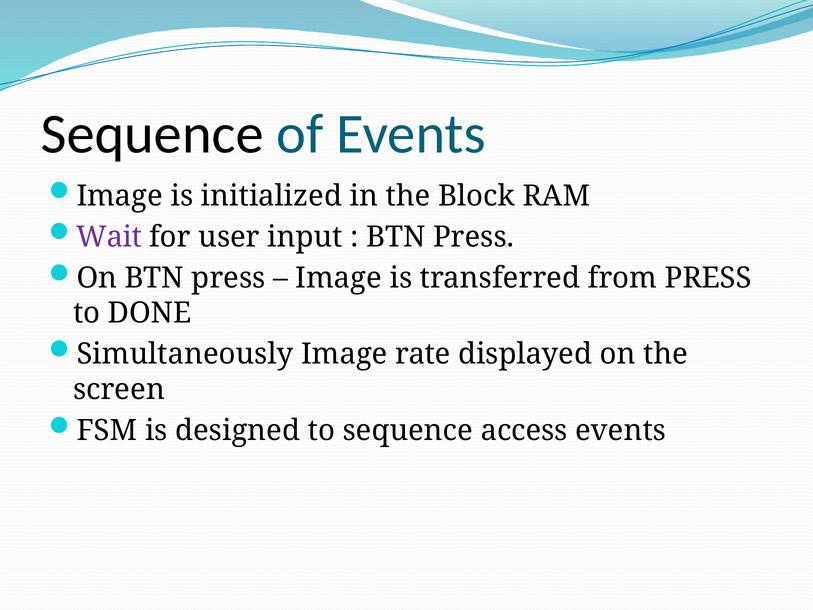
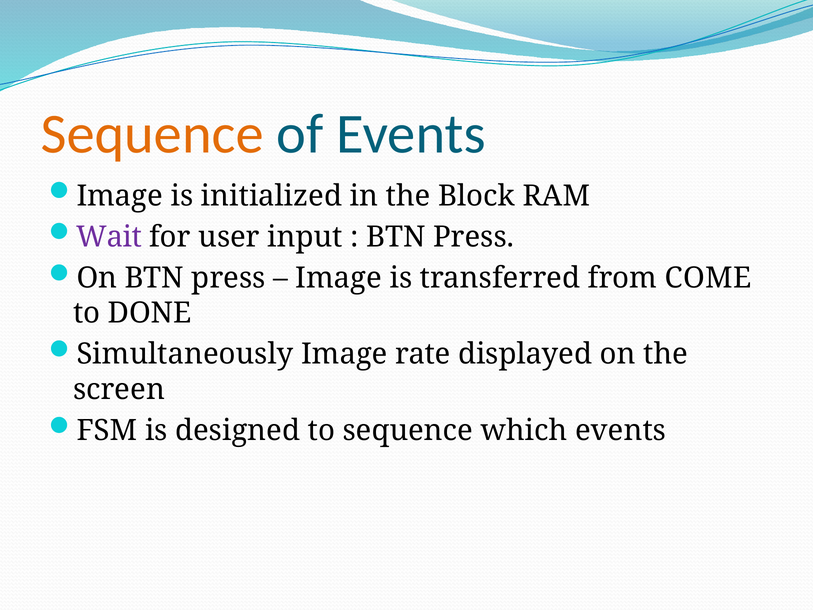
Sequence at (152, 134) colour: black -> orange
from PRESS: PRESS -> COME
access: access -> which
